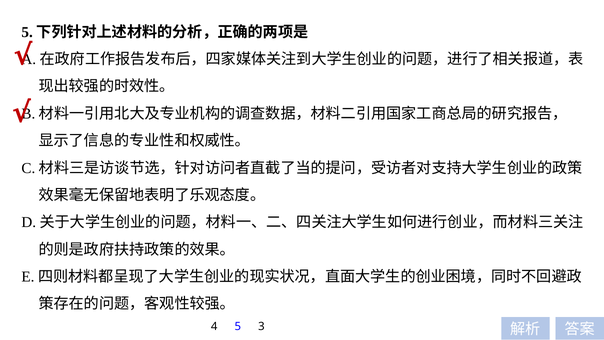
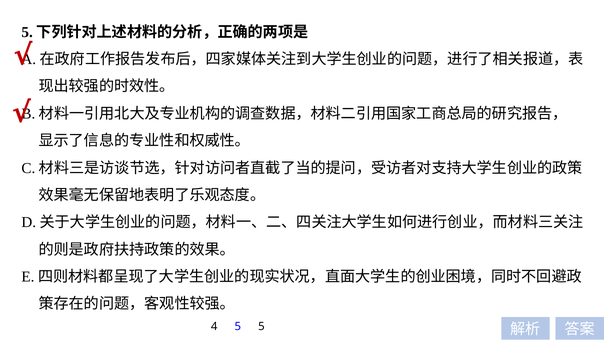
5 3: 3 -> 5
